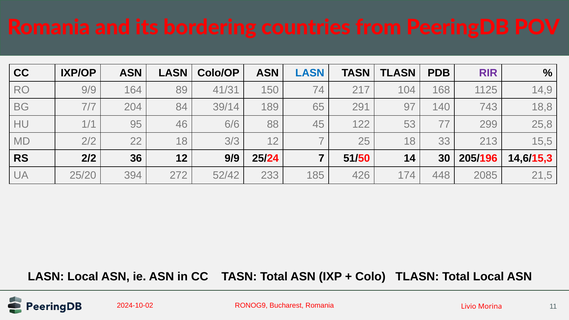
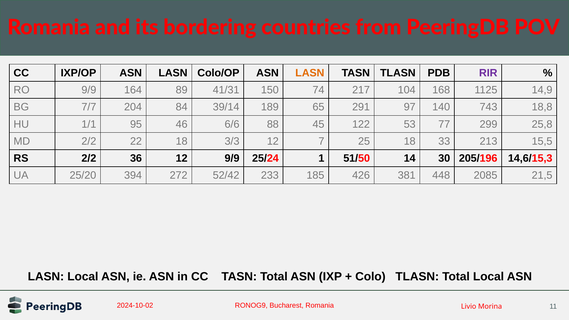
LASN at (310, 73) colour: blue -> orange
25/24 7: 7 -> 1
174: 174 -> 381
